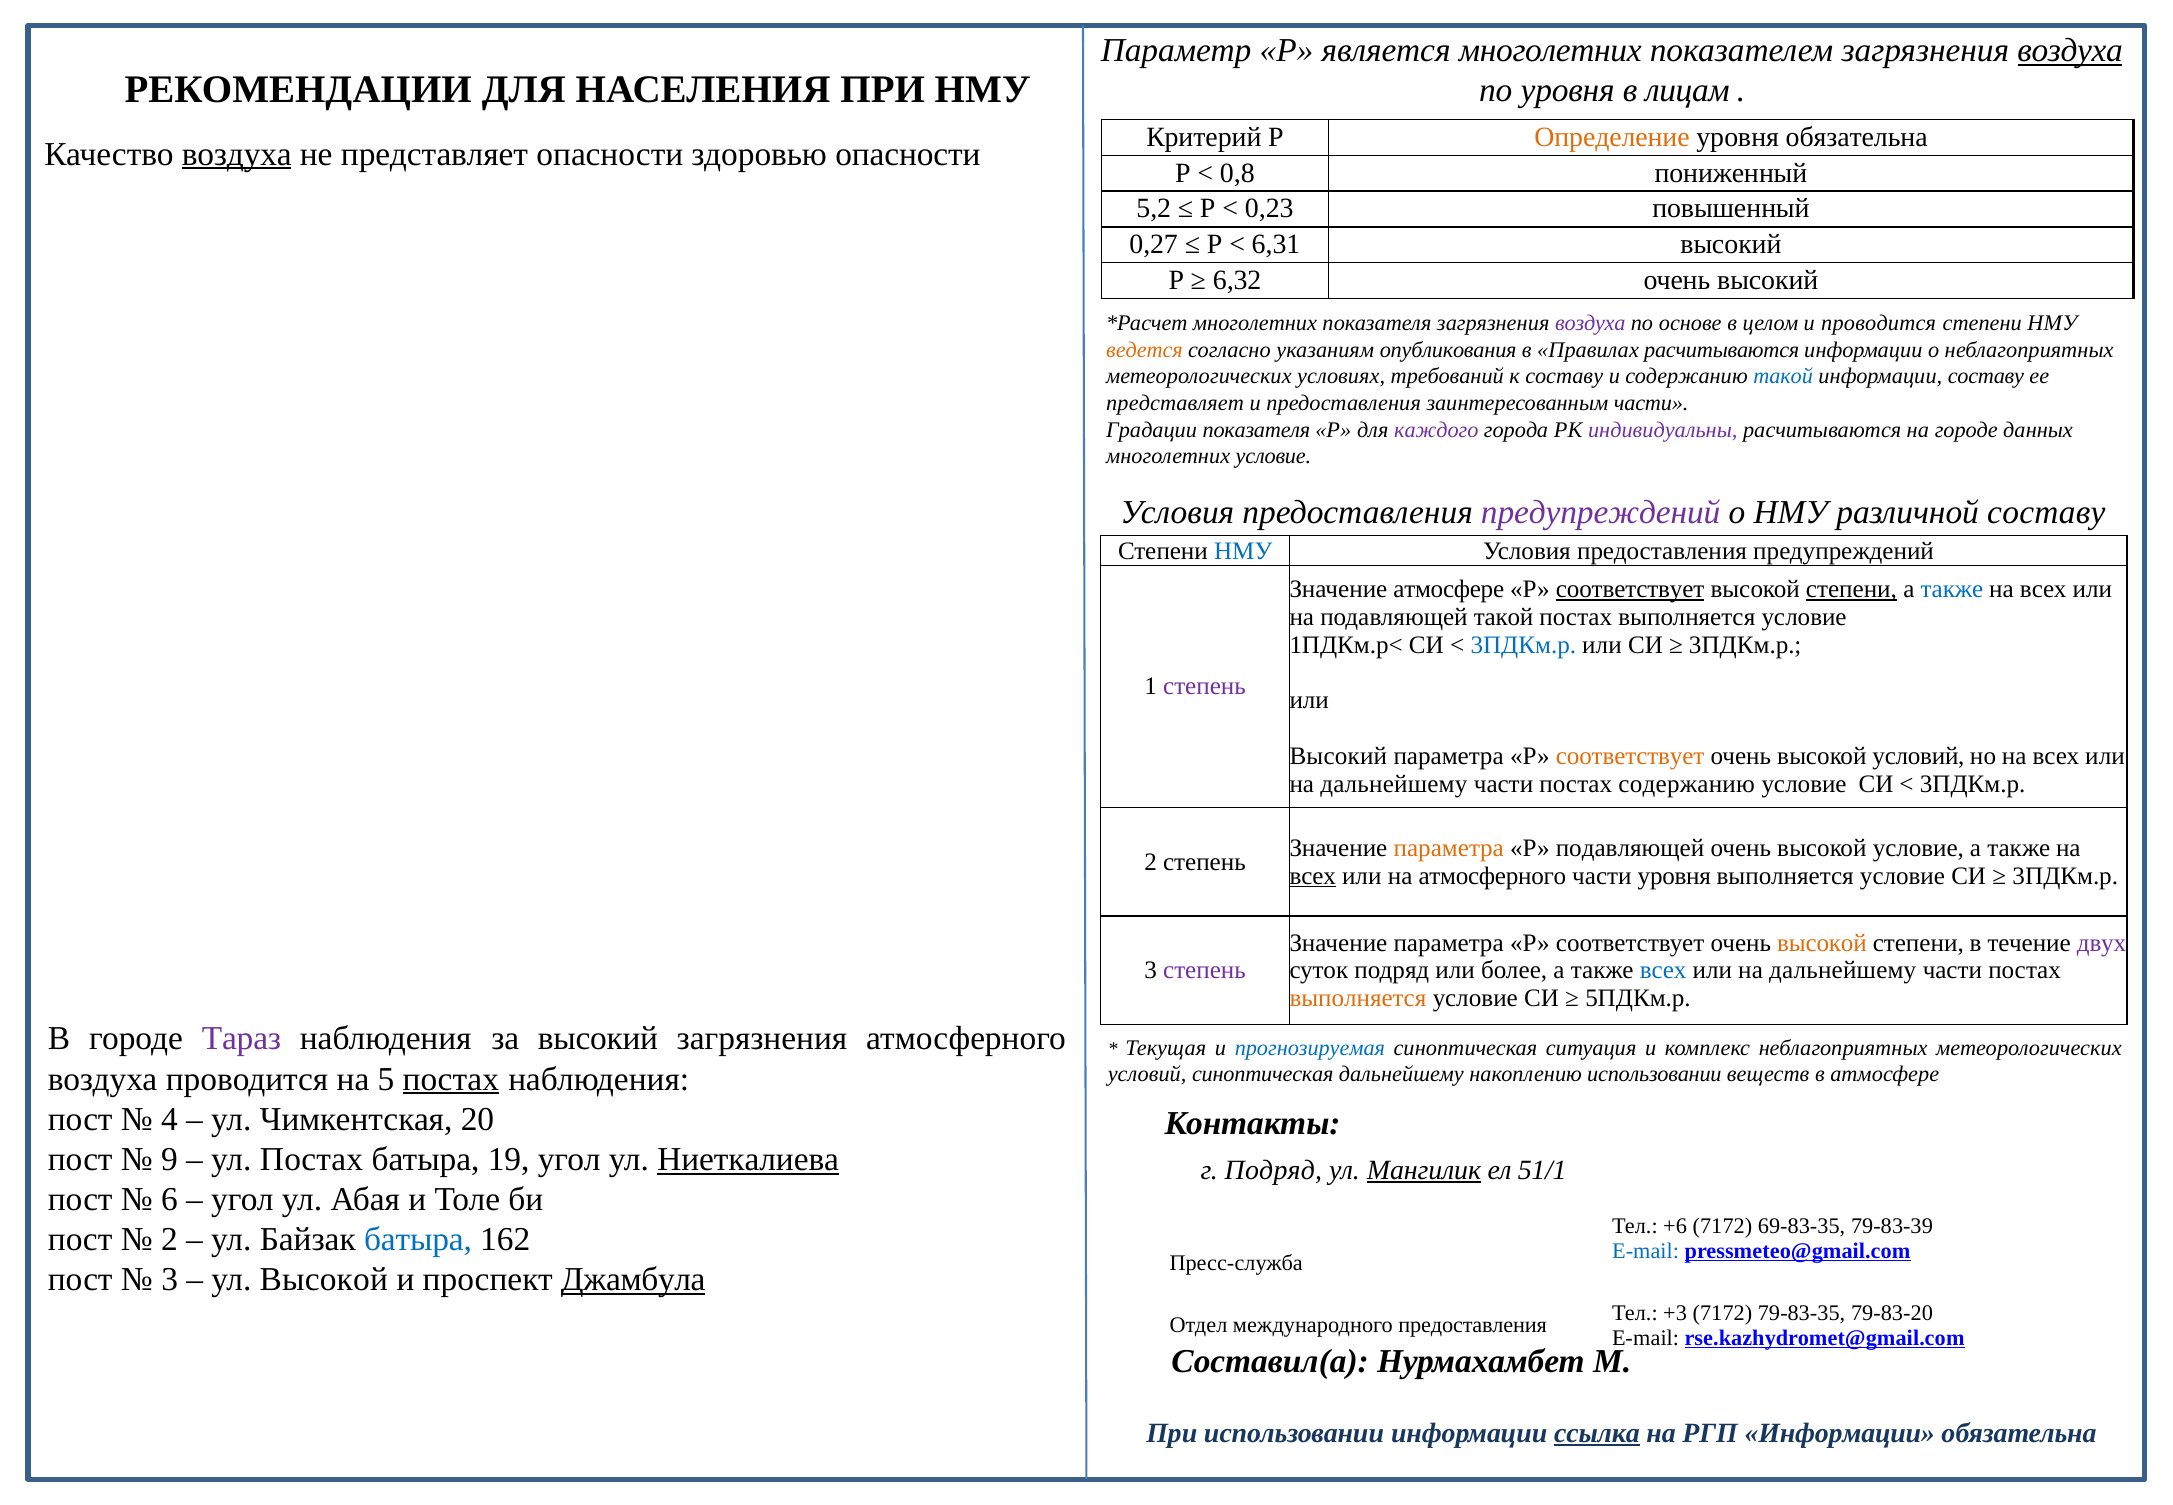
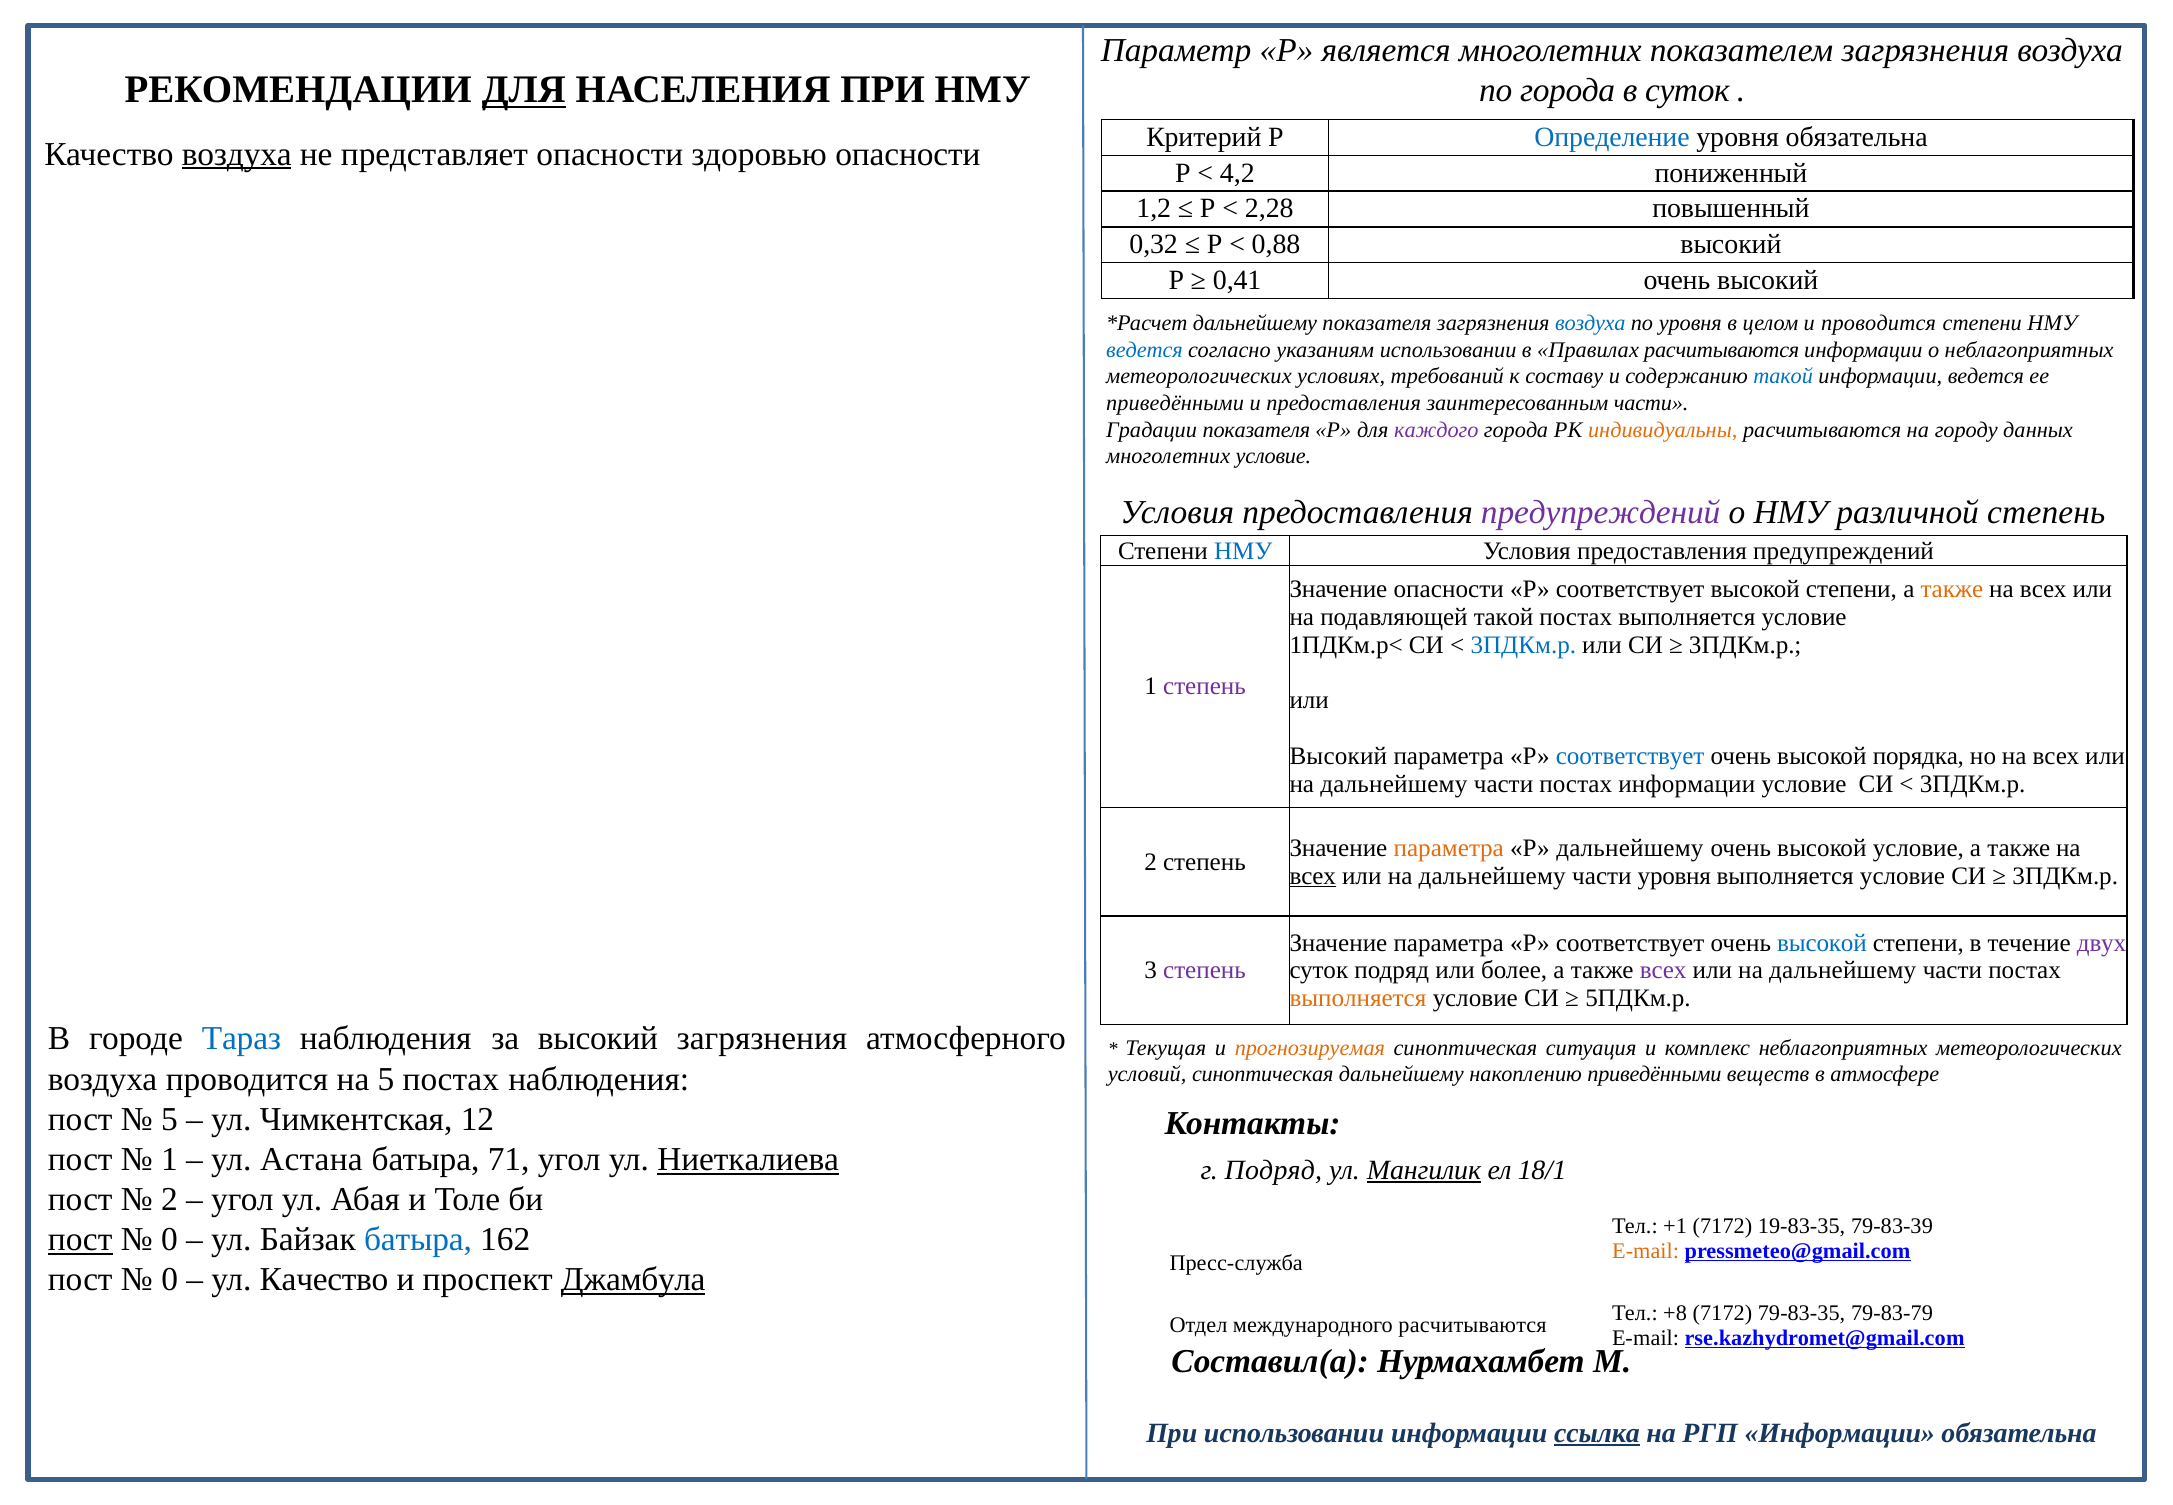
воздуха at (2070, 50) underline: present -> none
ДЛЯ at (524, 90) underline: none -> present
по уровня: уровня -> города
в лицам: лицам -> суток
Определение colour: orange -> blue
0,8: 0,8 -> 4,2
5,2: 5,2 -> 1,2
0,23: 0,23 -> 2,28
0,27: 0,27 -> 0,32
6,31: 6,31 -> 0,88
6,32: 6,32 -> 0,41
многолетних at (1255, 323): многолетних -> дальнейшему
воздуха at (1590, 323) colour: purple -> blue
по основе: основе -> уровня
ведется at (1144, 350) colour: orange -> blue
указаниям опубликования: опубликования -> использовании
информации составу: составу -> ведется
представляет at (1175, 403): представляет -> приведёнными
индивидуальны colour: purple -> orange
на городе: городе -> городу
различной составу: составу -> степень
Значение атмосфере: атмосфере -> опасности
соответствует at (1630, 589) underline: present -> none
степени at (1851, 589) underline: present -> none
также at (1952, 589) colour: blue -> orange
соответствует at (1630, 756) colour: orange -> blue
высокой условий: условий -> порядка
постах содержанию: содержанию -> информации
Р подавляющей: подавляющей -> дальнейшему
атмосферного at (1492, 875): атмосферного -> дальнейшему
высокой at (1822, 942) colour: orange -> blue
всех at (1663, 970) colour: blue -> purple
Тараз colour: purple -> blue
прогнозируемая colour: blue -> orange
постах at (451, 1079) underline: present -> none
накоплению использовании: использовании -> приведёнными
4 at (169, 1119): 4 -> 5
20: 20 -> 12
9 at (169, 1159): 9 -> 1
ул Постах: Постах -> Астана
19: 19 -> 71
51/1: 51/1 -> 18/1
6 at (169, 1199): 6 -> 2
+6: +6 -> +1
69-83-35: 69-83-35 -> 19-83-35
пост at (80, 1239) underline: none -> present
2 at (169, 1239): 2 -> 0
E-mail at (1646, 1250) colour: blue -> orange
3 at (170, 1279): 3 -> 0
ул Высокой: Высокой -> Качество
+3: +3 -> +8
79-83-20: 79-83-20 -> 79-83-79
международного предоставления: предоставления -> расчитываются
